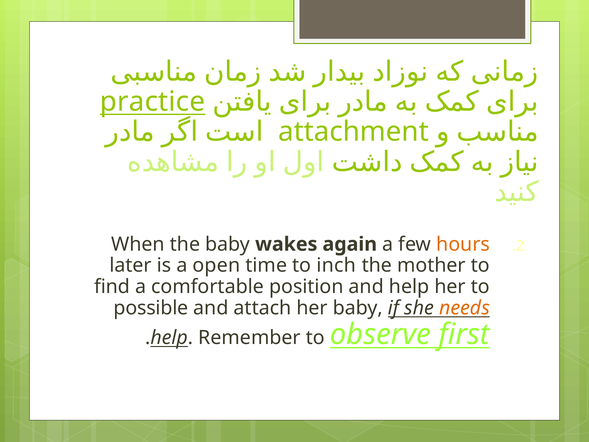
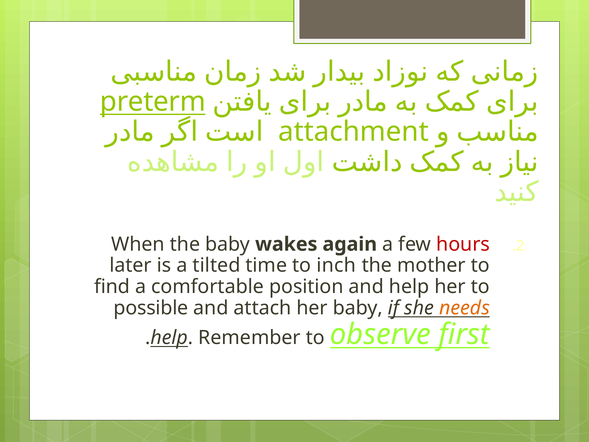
practice: practice -> preterm
hours colour: orange -> red
open: open -> tilted
